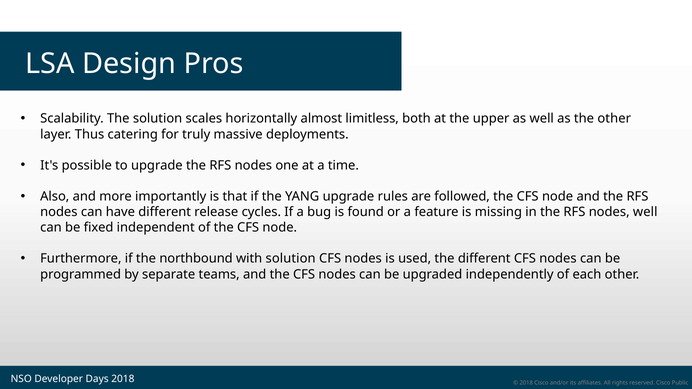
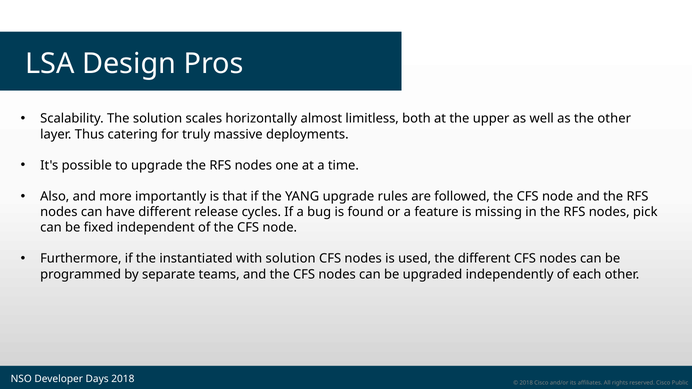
nodes well: well -> pick
northbound: northbound -> instantiated
